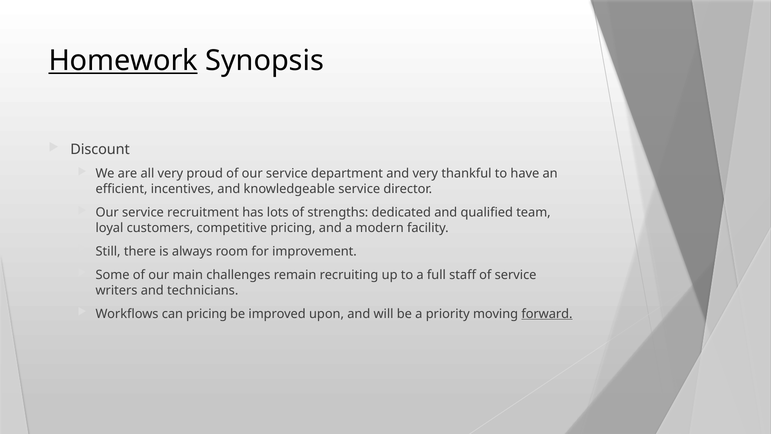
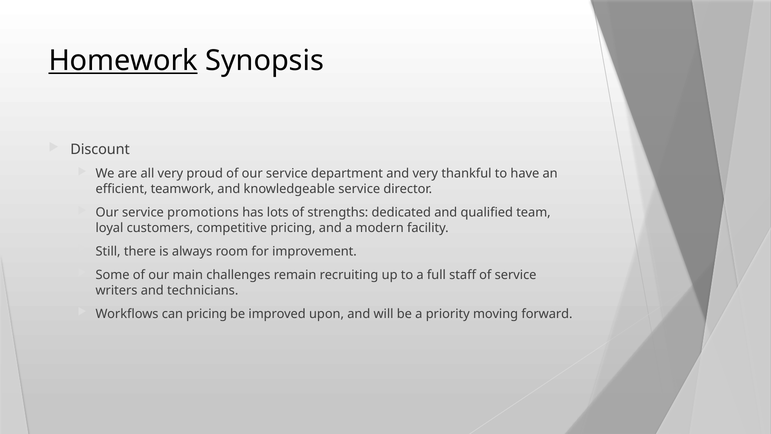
incentives: incentives -> teamwork
recruitment: recruitment -> promotions
forward underline: present -> none
